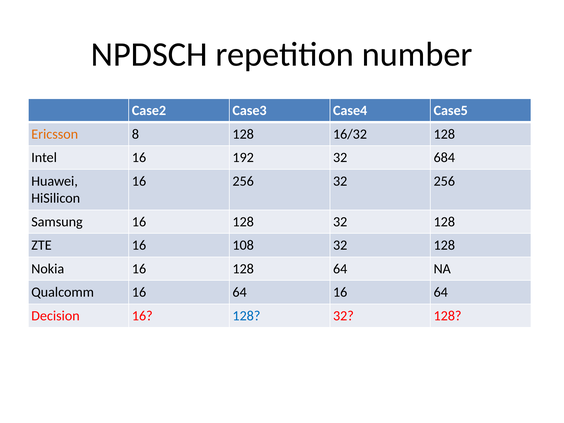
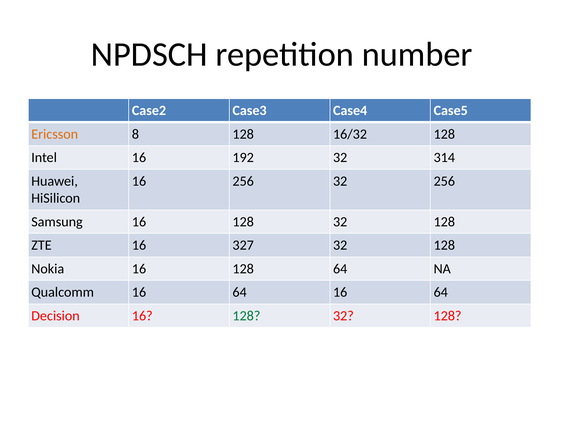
684: 684 -> 314
108: 108 -> 327
128 at (246, 316) colour: blue -> green
